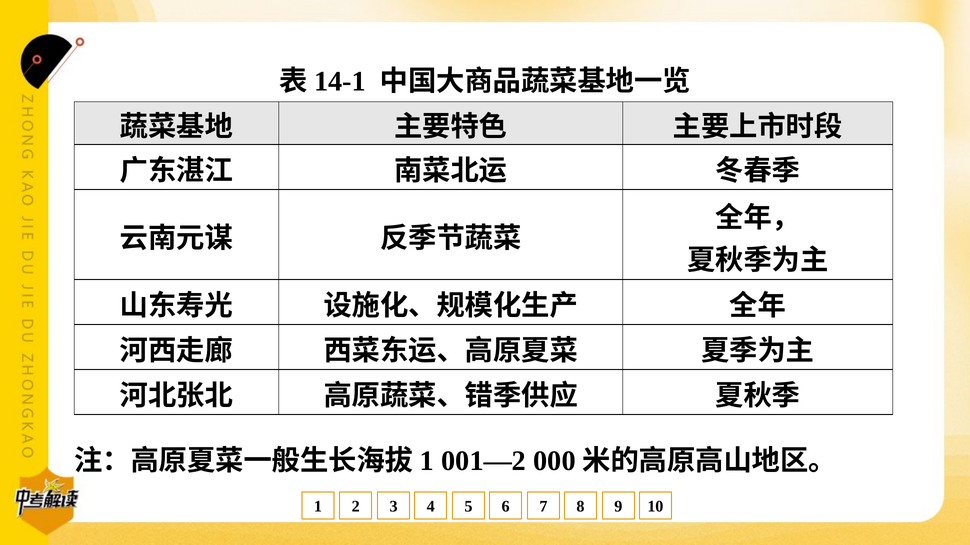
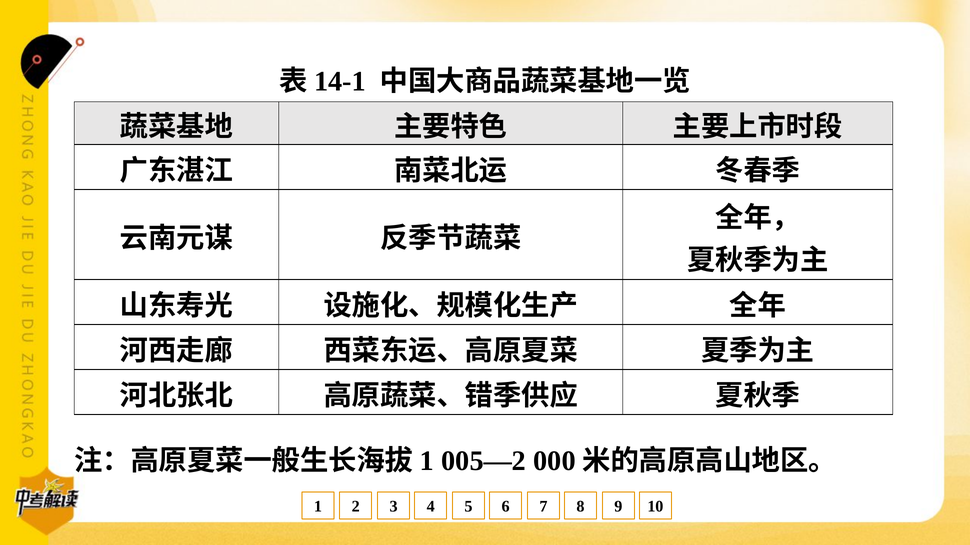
001—2: 001—2 -> 005—2
